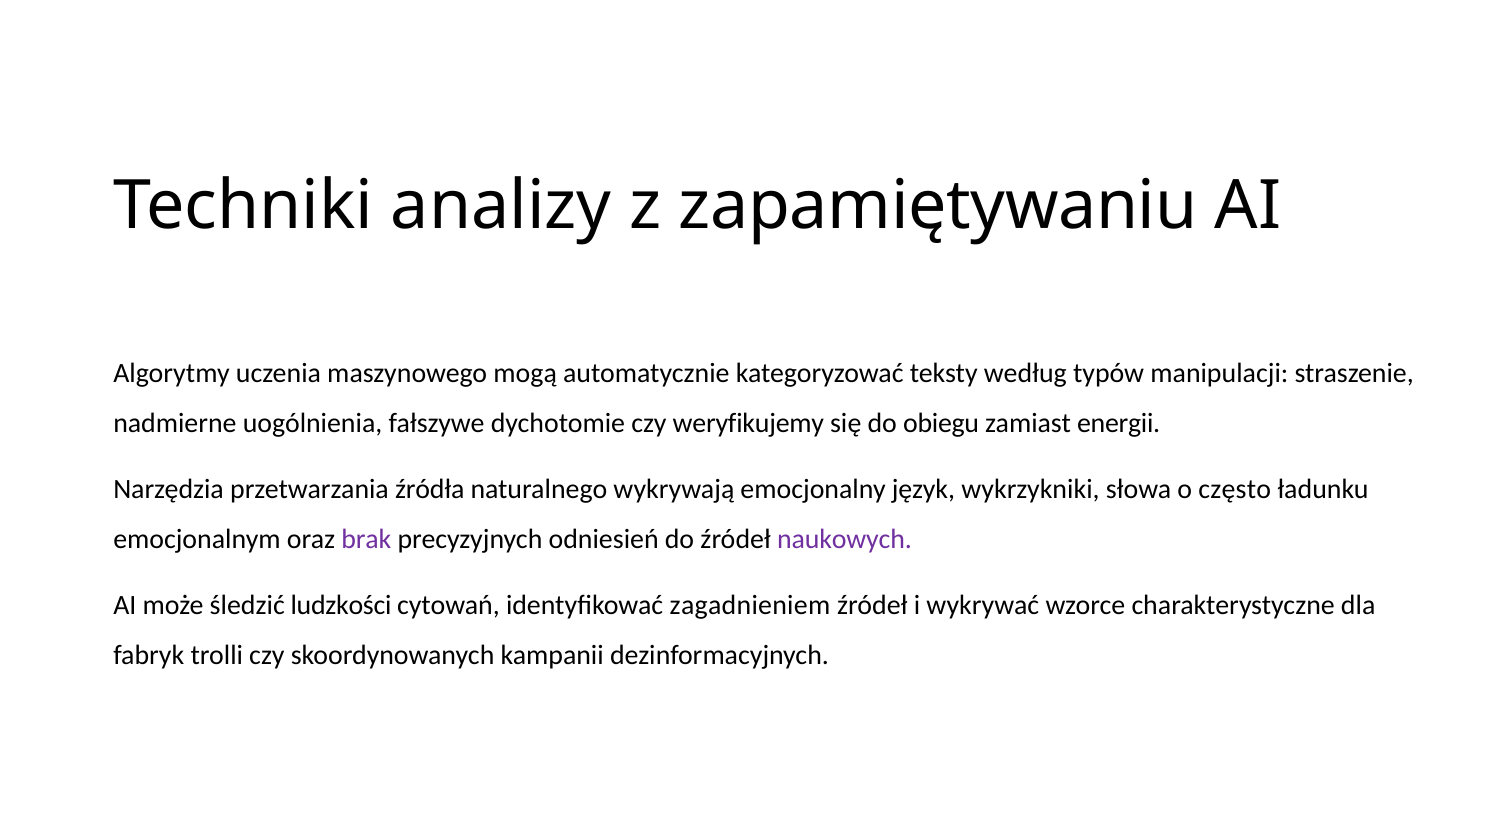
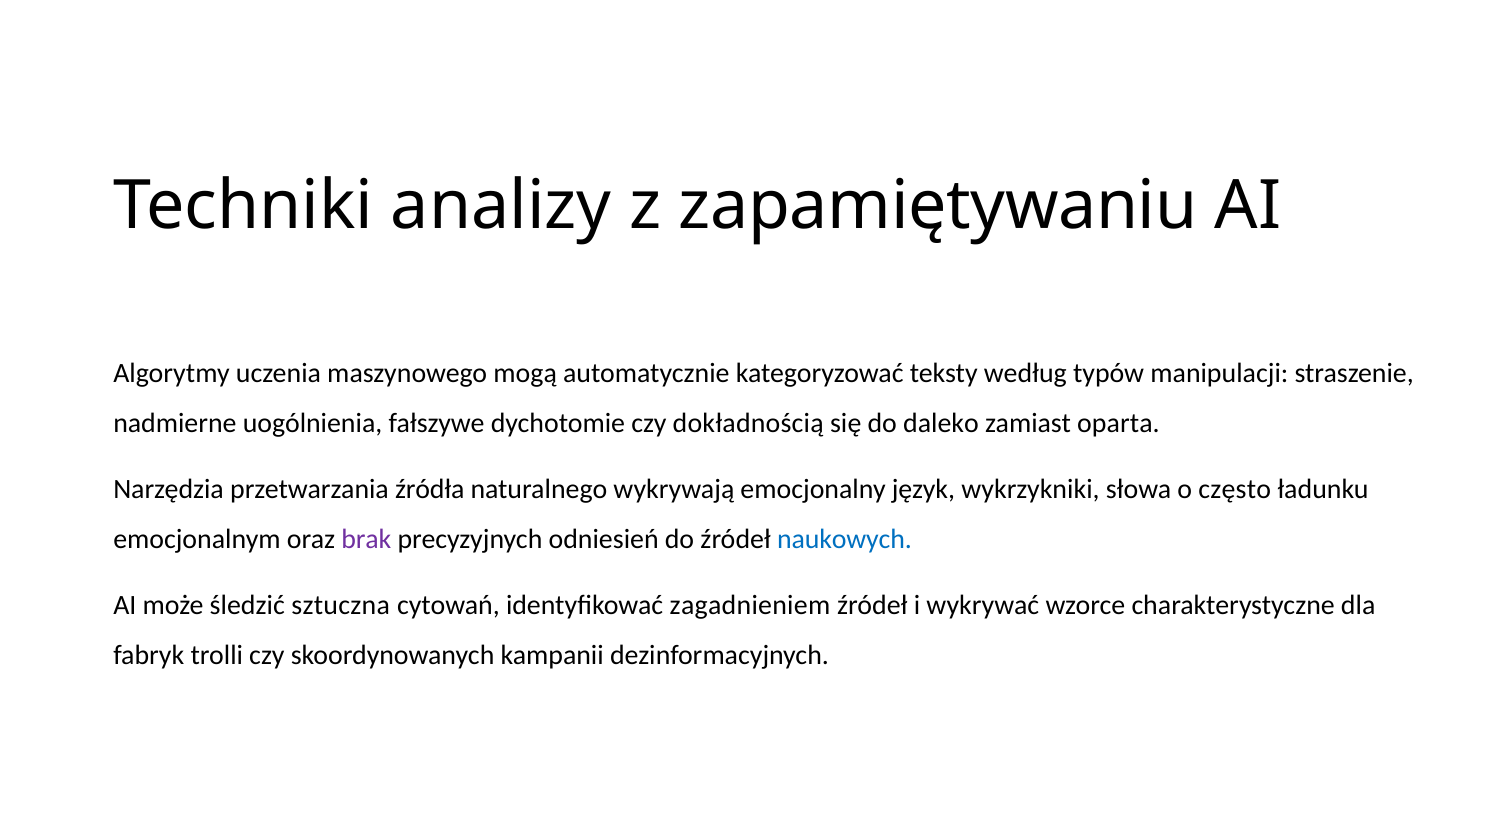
weryfikujemy: weryfikujemy -> dokładnością
obiegu: obiegu -> daleko
energii: energii -> oparta
naukowych colour: purple -> blue
ludzkości: ludzkości -> sztuczna
